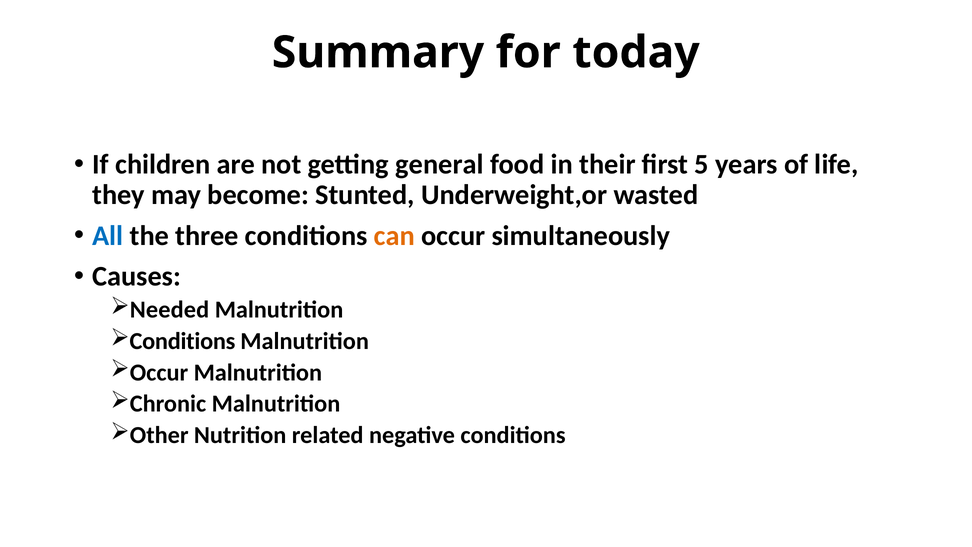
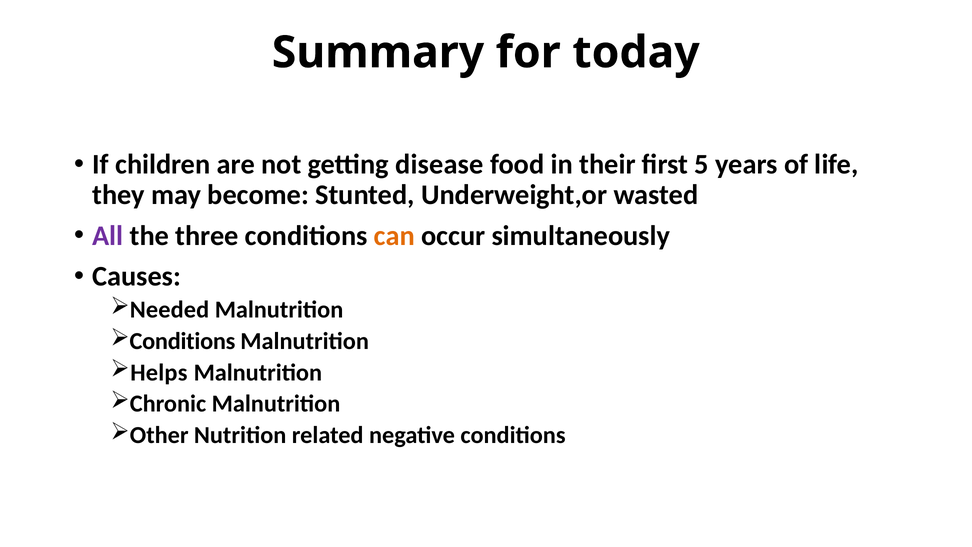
general: general -> disease
All colour: blue -> purple
Occur at (159, 372): Occur -> Helps
